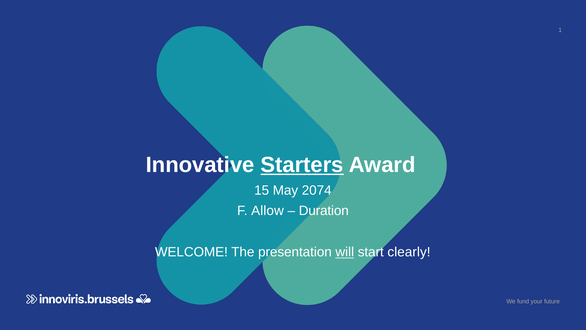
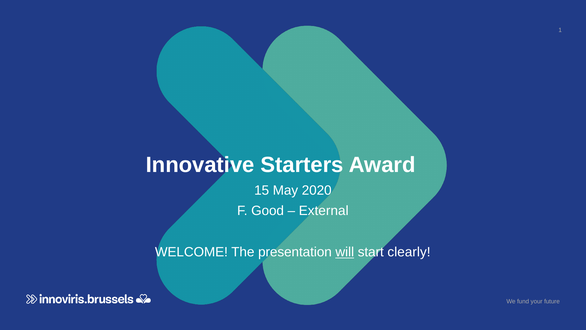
Starters underline: present -> none
2074: 2074 -> 2020
Allow: Allow -> Good
Duration: Duration -> External
